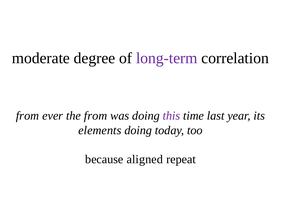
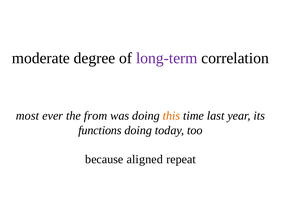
from at (28, 116): from -> most
this colour: purple -> orange
elements: elements -> functions
